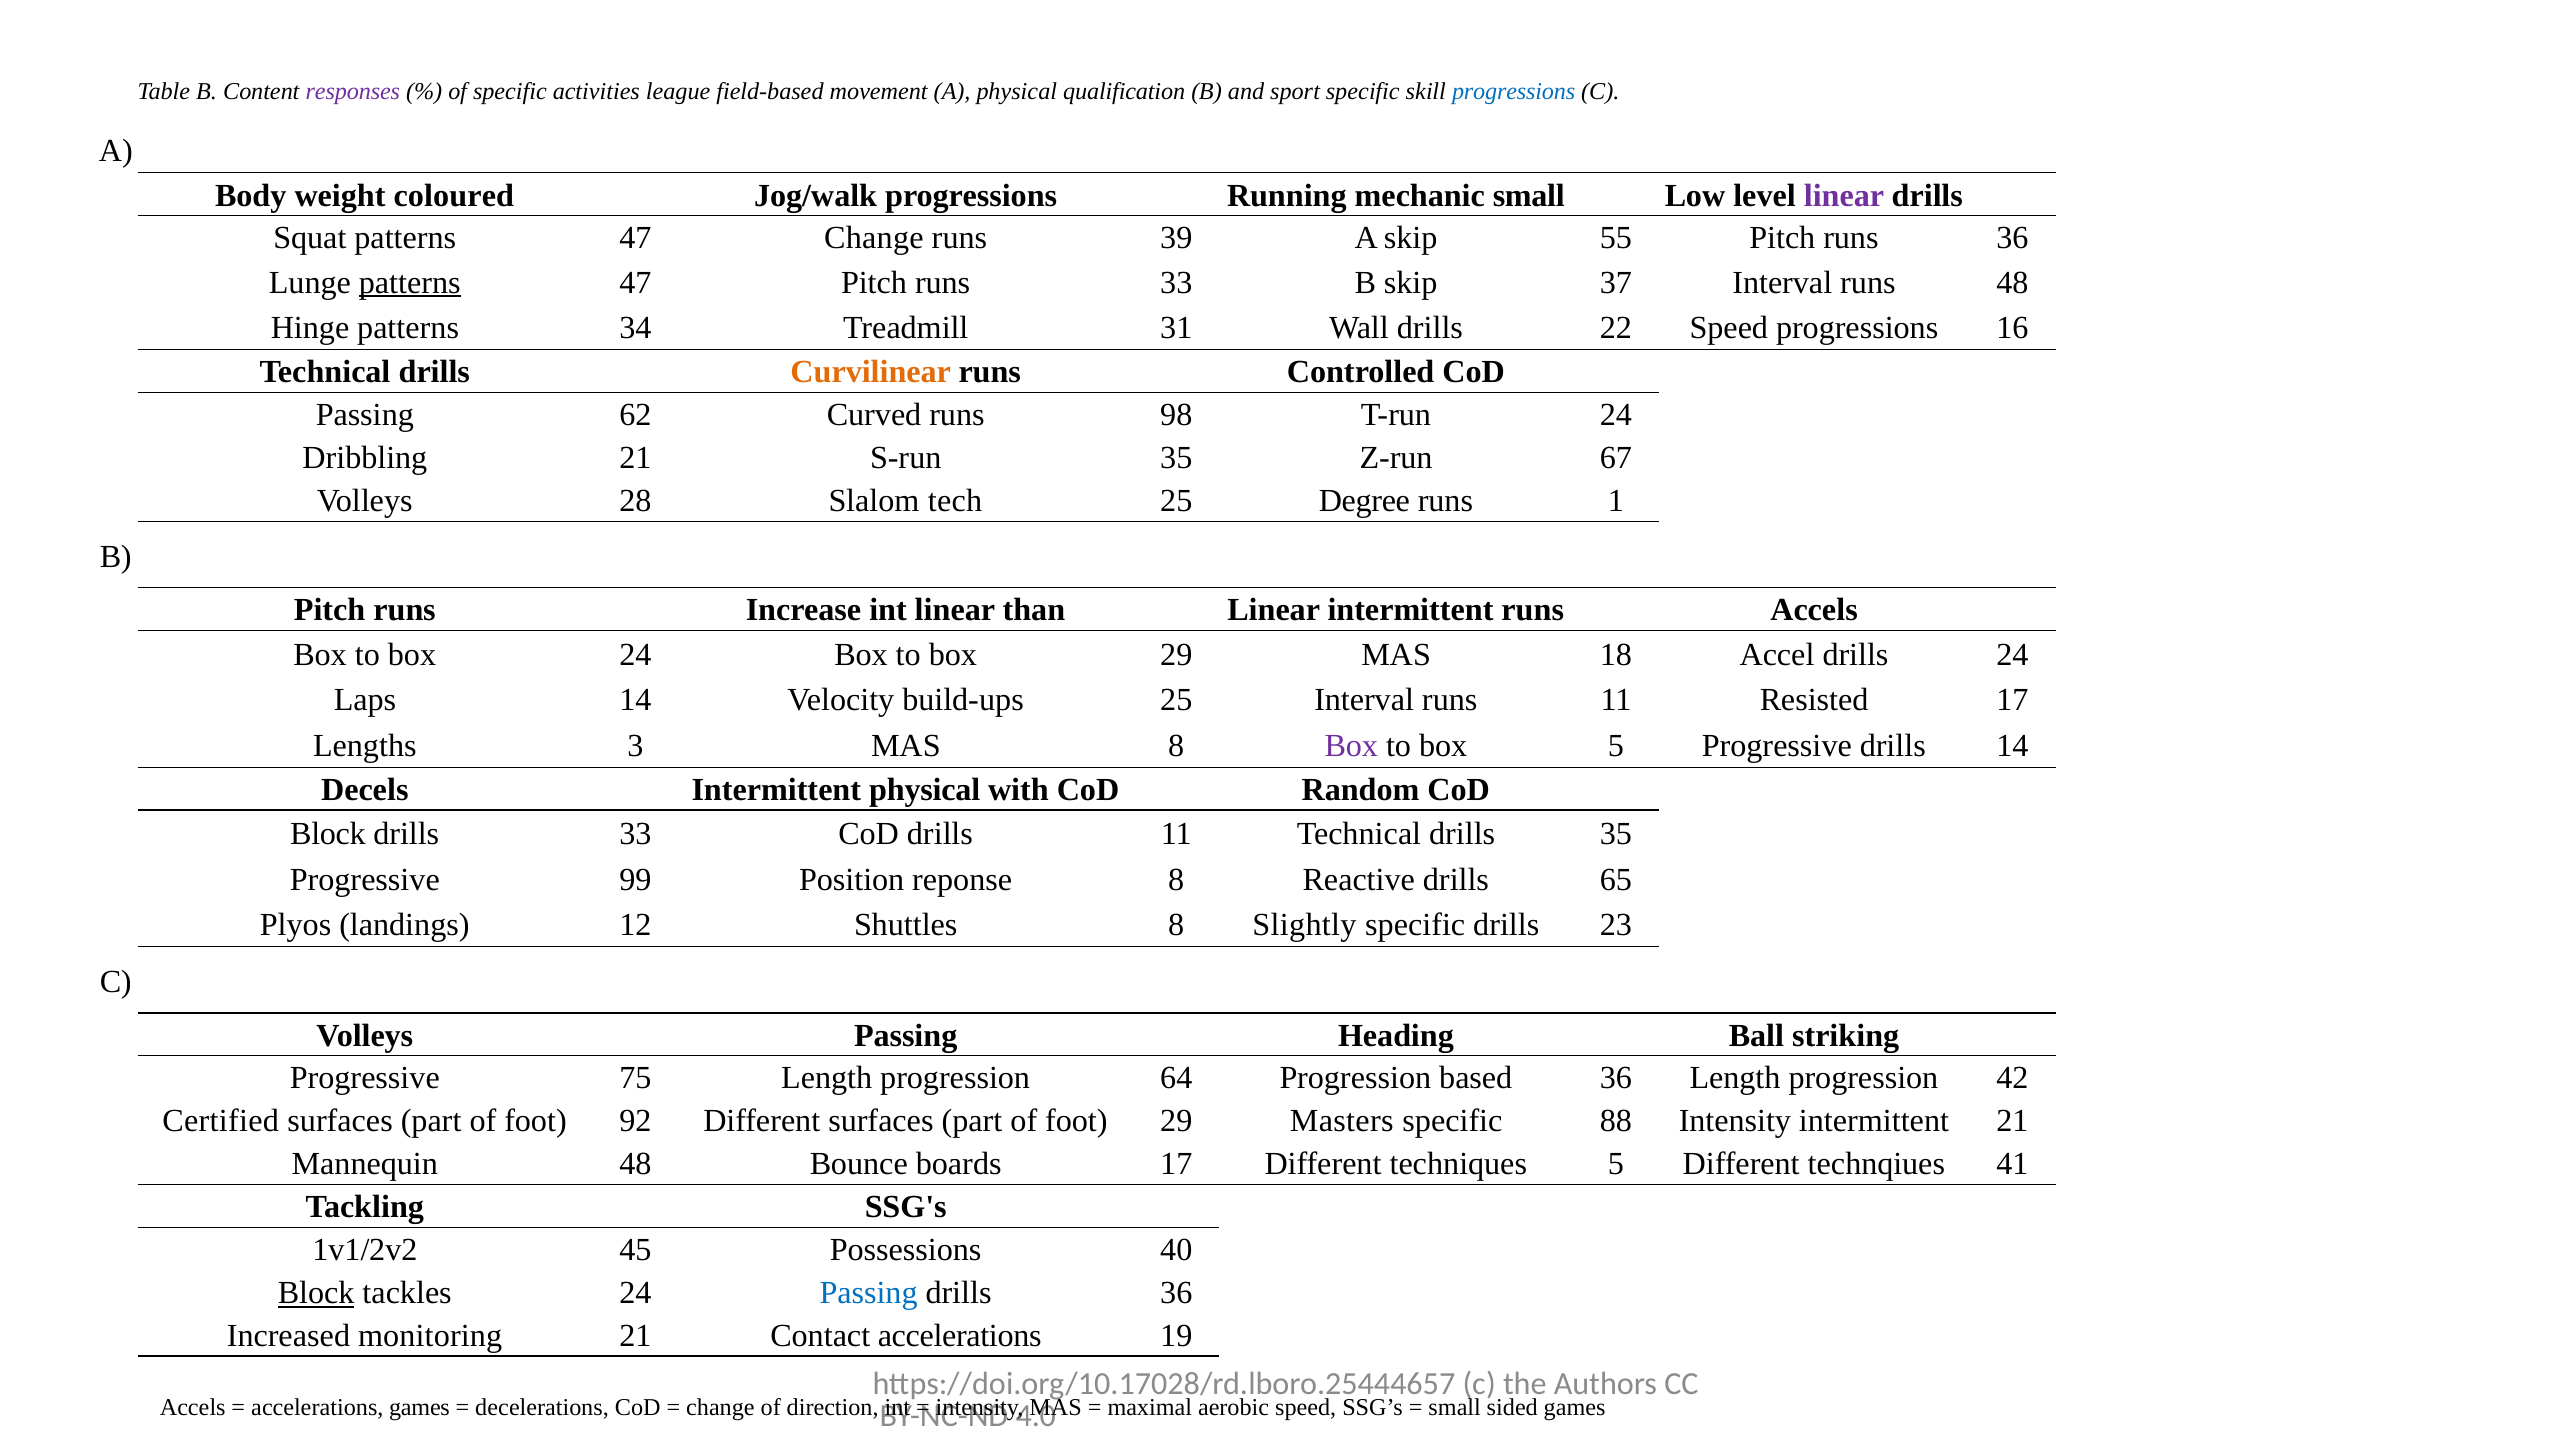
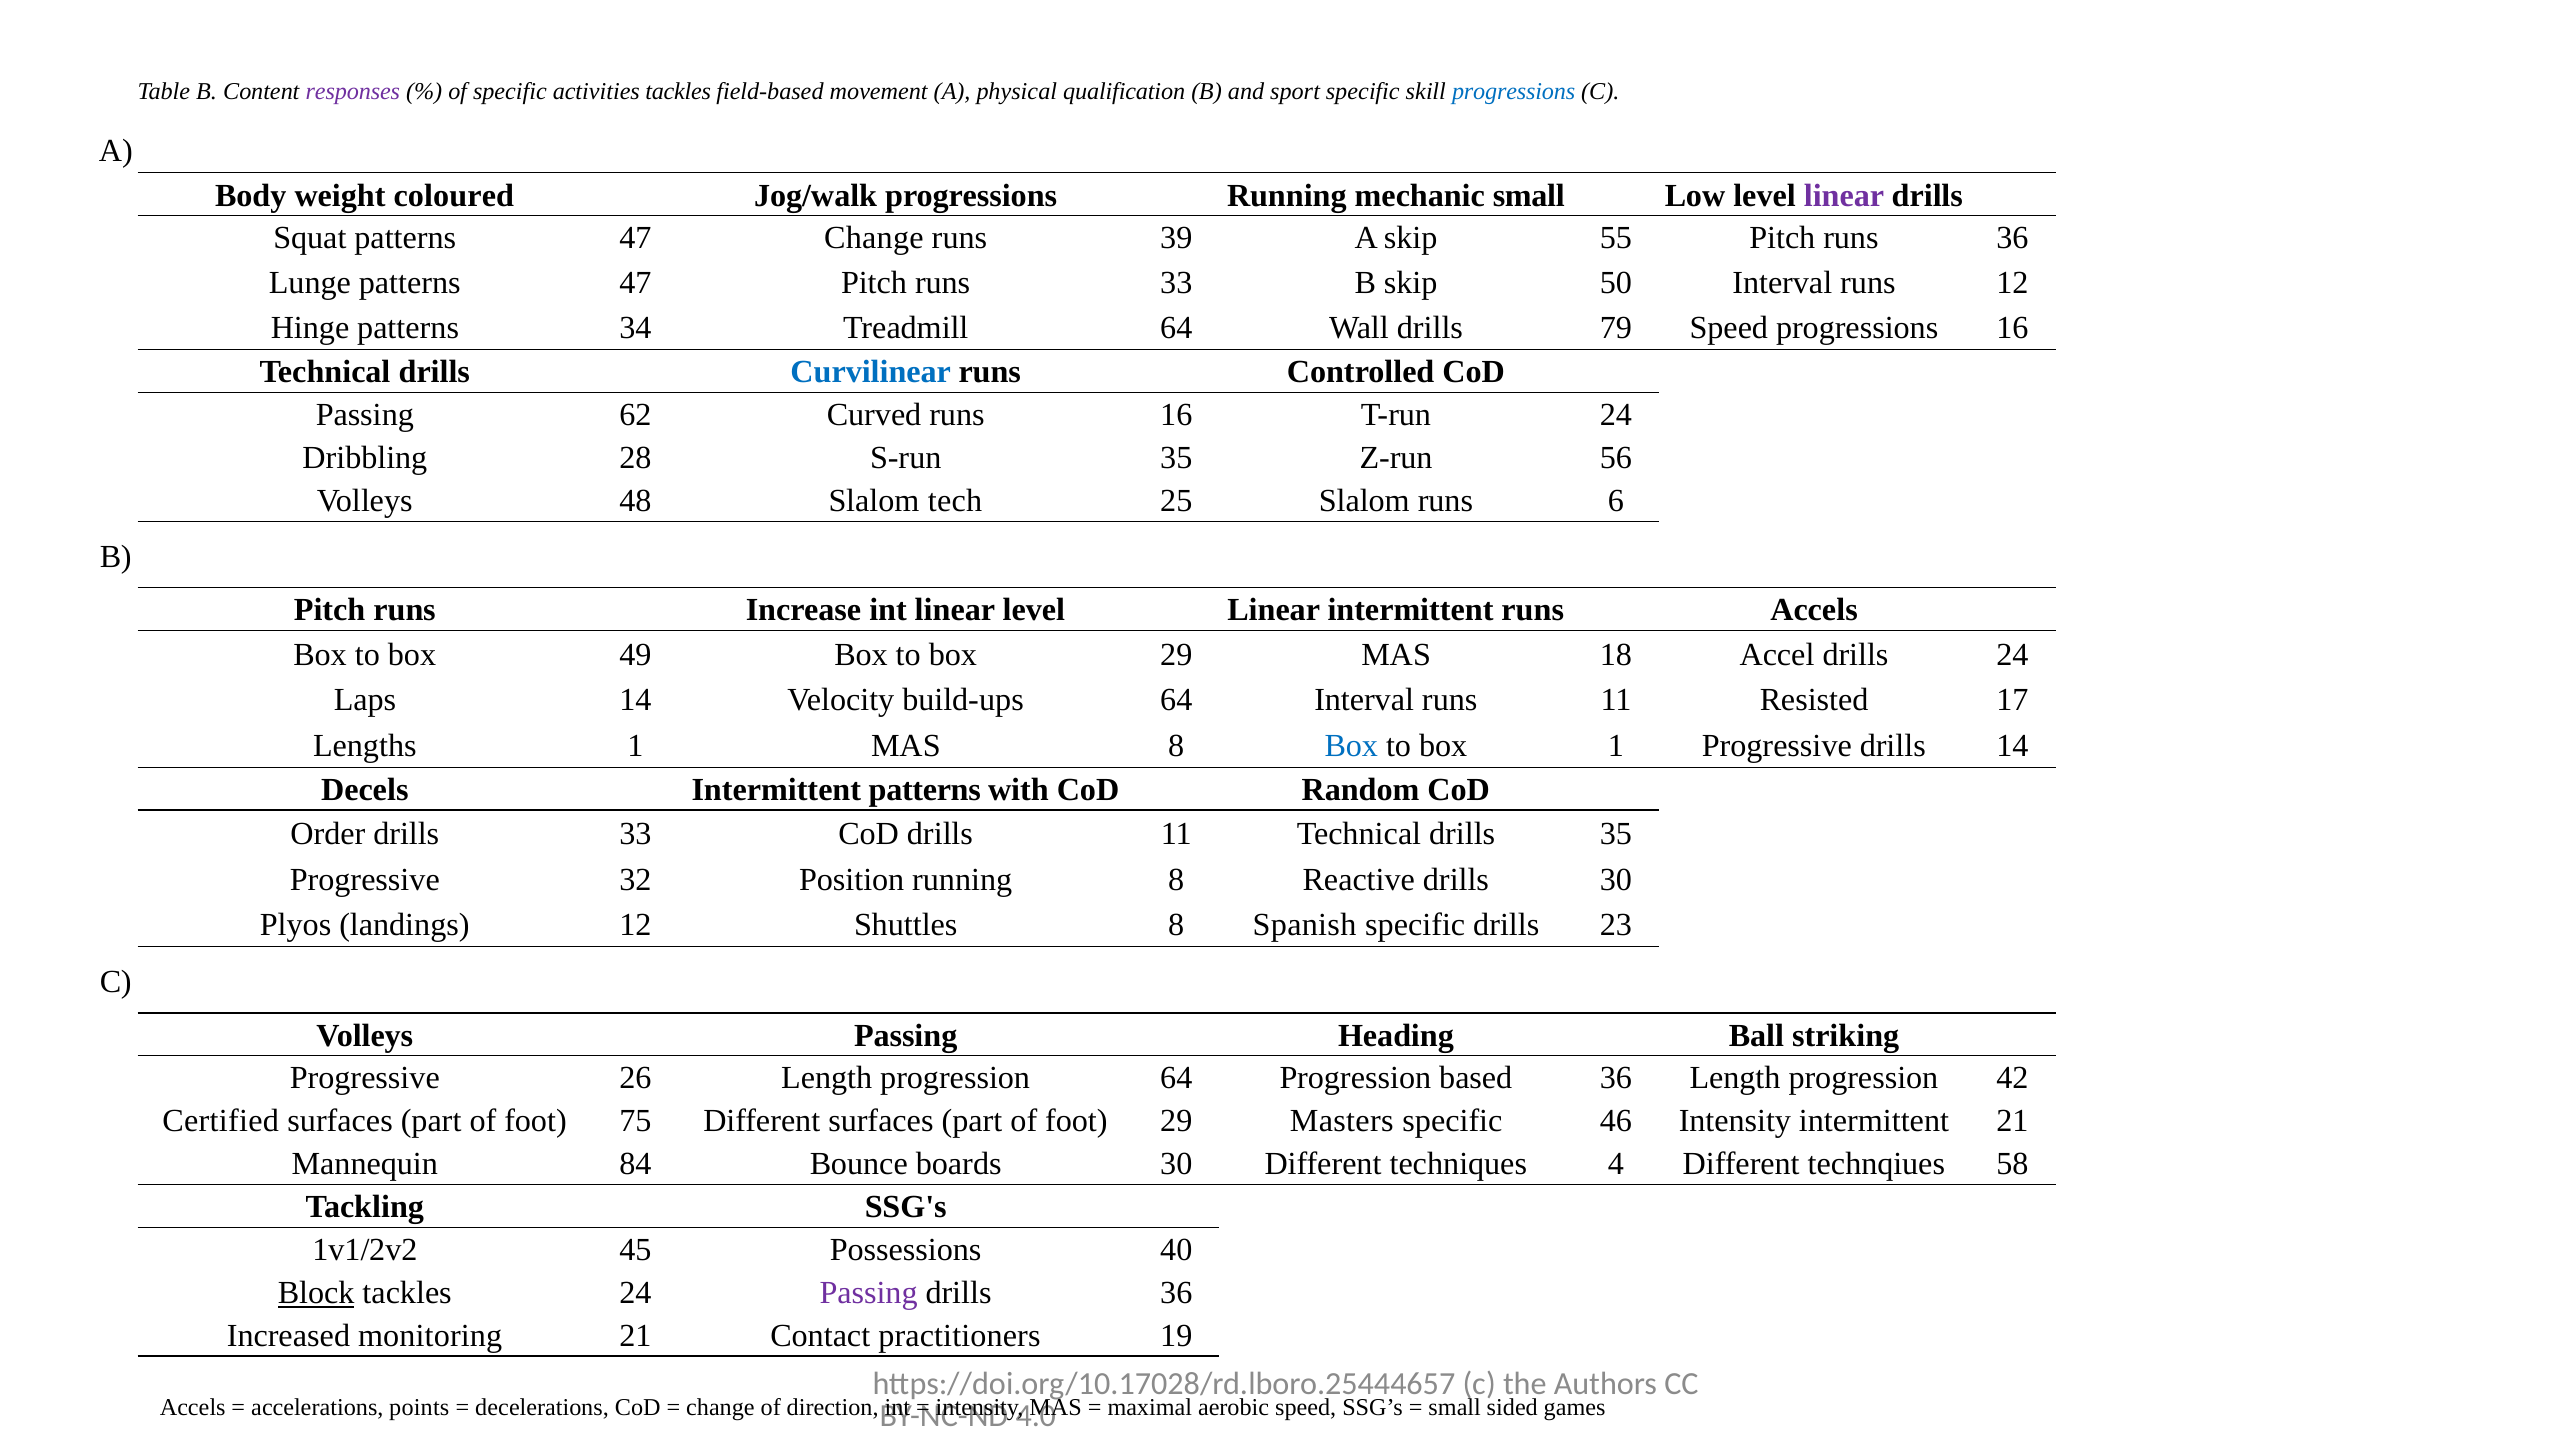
activities league: league -> tackles
patterns at (410, 283) underline: present -> none
37: 37 -> 50
runs 48: 48 -> 12
Treadmill 31: 31 -> 64
22: 22 -> 79
Curvilinear colour: orange -> blue
runs 98: 98 -> 16
Dribbling 21: 21 -> 28
67: 67 -> 56
28: 28 -> 48
25 Degree: Degree -> Slalom
1: 1 -> 6
linear than: than -> level
box 24: 24 -> 49
build-ups 25: 25 -> 64
Lengths 3: 3 -> 1
Box at (1351, 746) colour: purple -> blue
box 5: 5 -> 1
Intermittent physical: physical -> patterns
Block at (328, 834): Block -> Order
99: 99 -> 32
Position reponse: reponse -> running
drills 65: 65 -> 30
Slightly: Slightly -> Spanish
75: 75 -> 26
92: 92 -> 75
88: 88 -> 46
Mannequin 48: 48 -> 84
boards 17: 17 -> 30
techniques 5: 5 -> 4
41: 41 -> 58
Passing at (869, 1293) colour: blue -> purple
Contact accelerations: accelerations -> practitioners
accelerations games: games -> points
